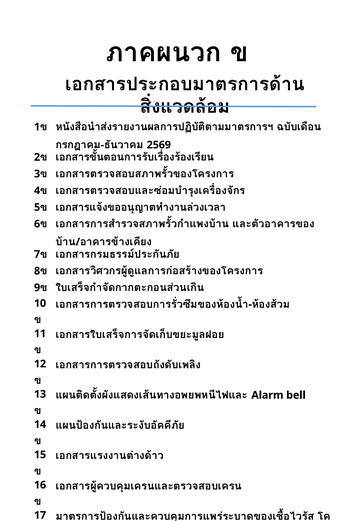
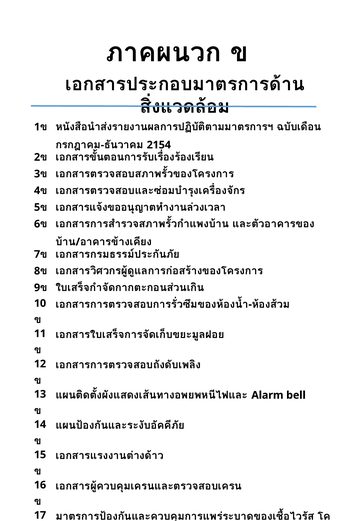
2569: 2569 -> 2154
